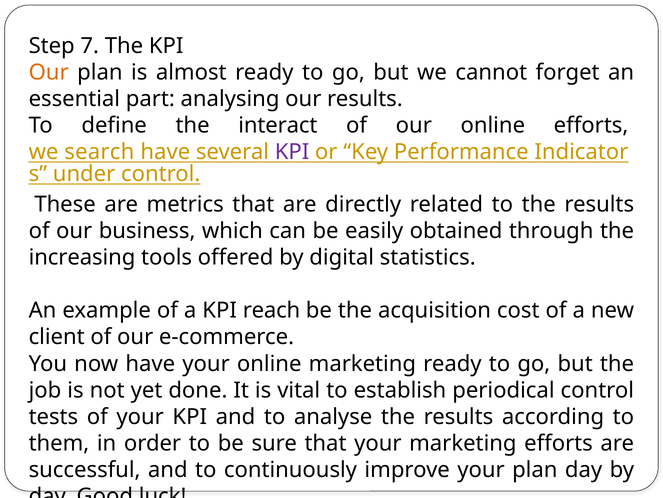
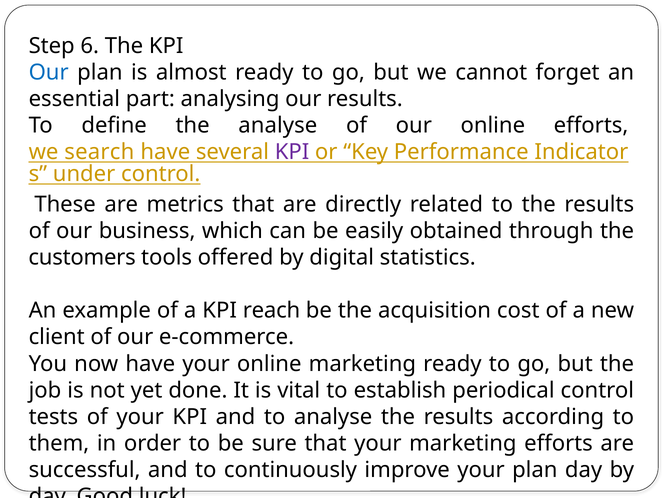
7: 7 -> 6
Our at (49, 72) colour: orange -> blue
the interact: interact -> analyse
increasing: increasing -> customers
